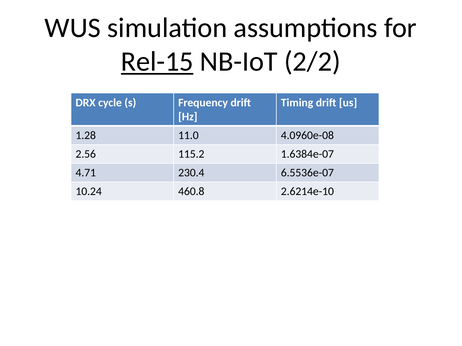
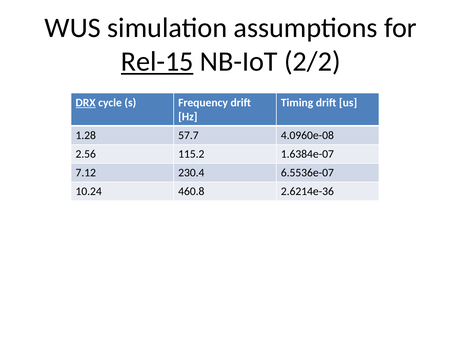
DRX underline: none -> present
11.0: 11.0 -> 57.7
4.71: 4.71 -> 7.12
2.6214e-10: 2.6214e-10 -> 2.6214e-36
